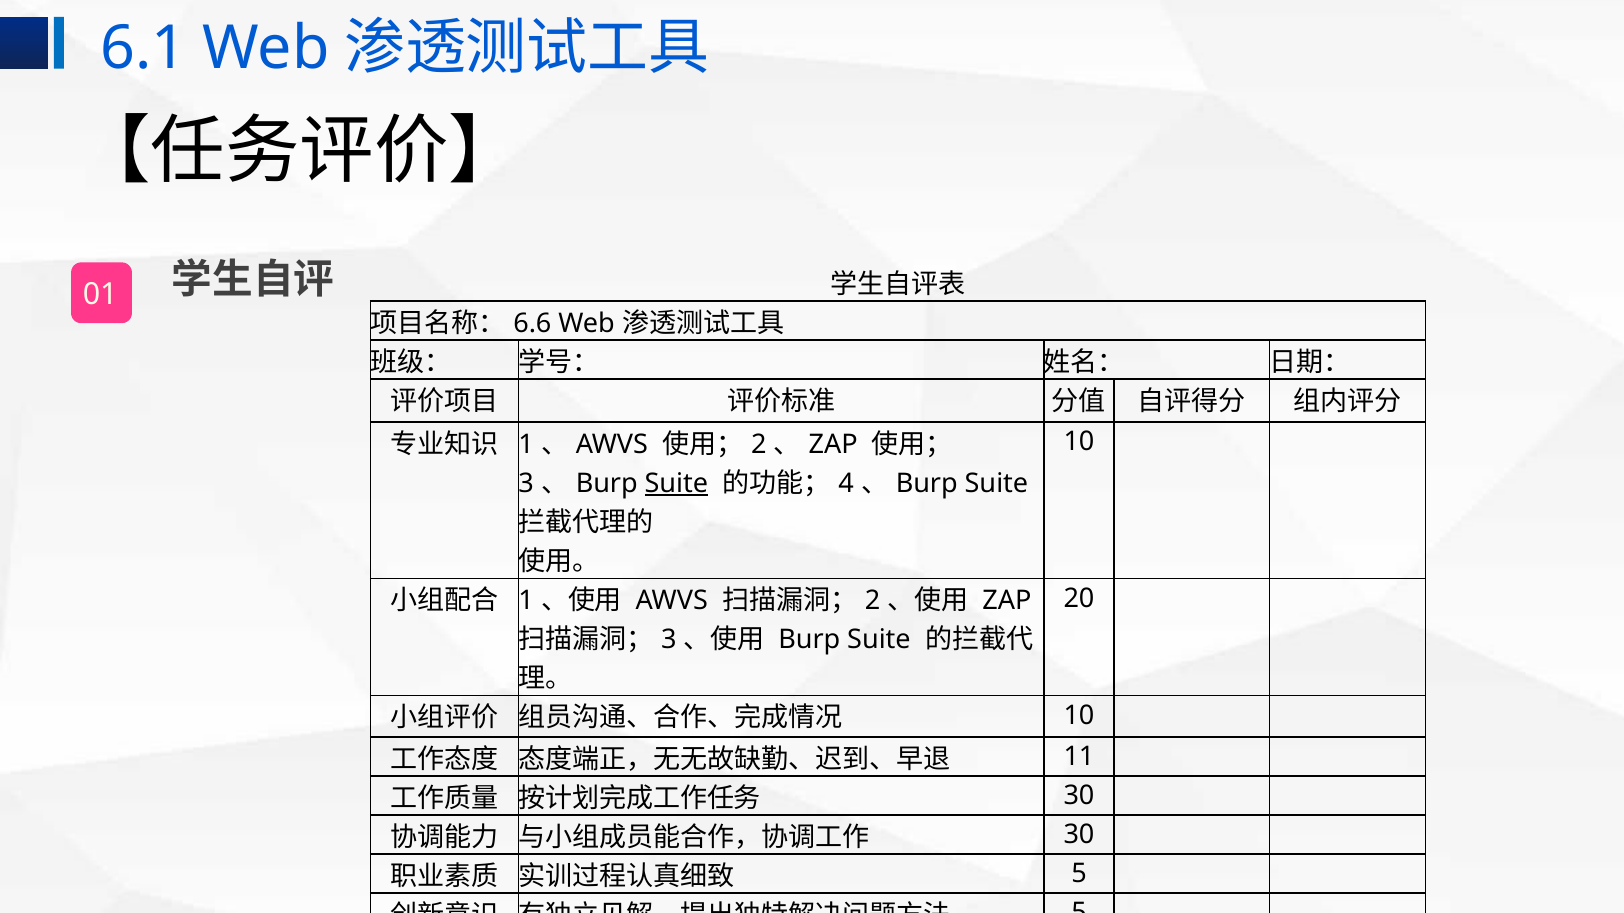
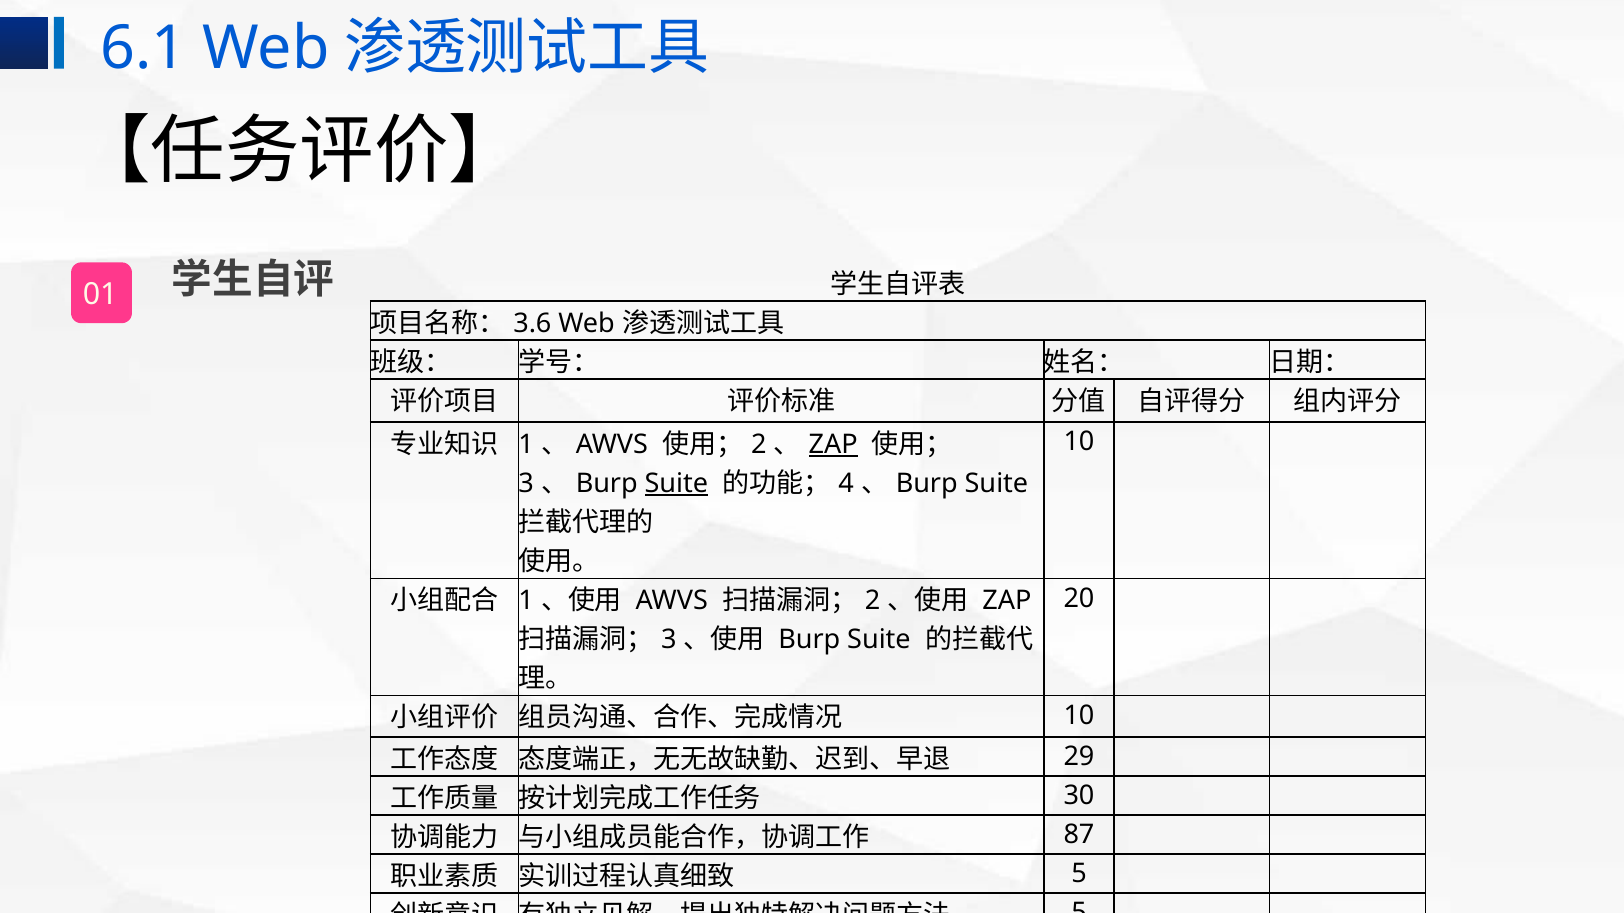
6.6: 6.6 -> 3.6
ZAP at (833, 445) underline: none -> present
11: 11 -> 29
30 at (1079, 835): 30 -> 87
